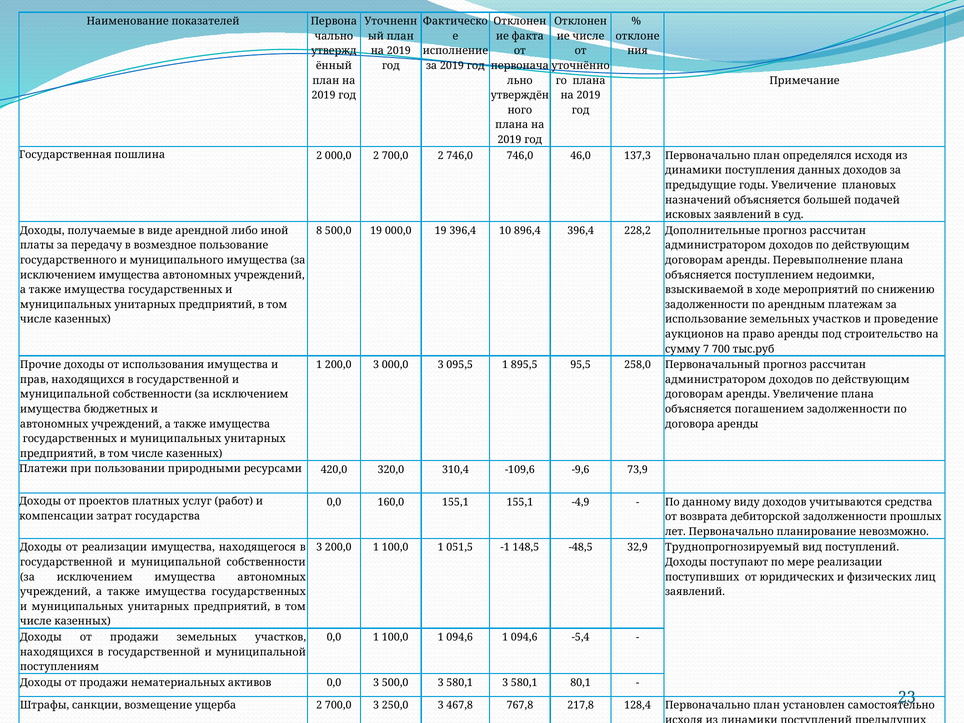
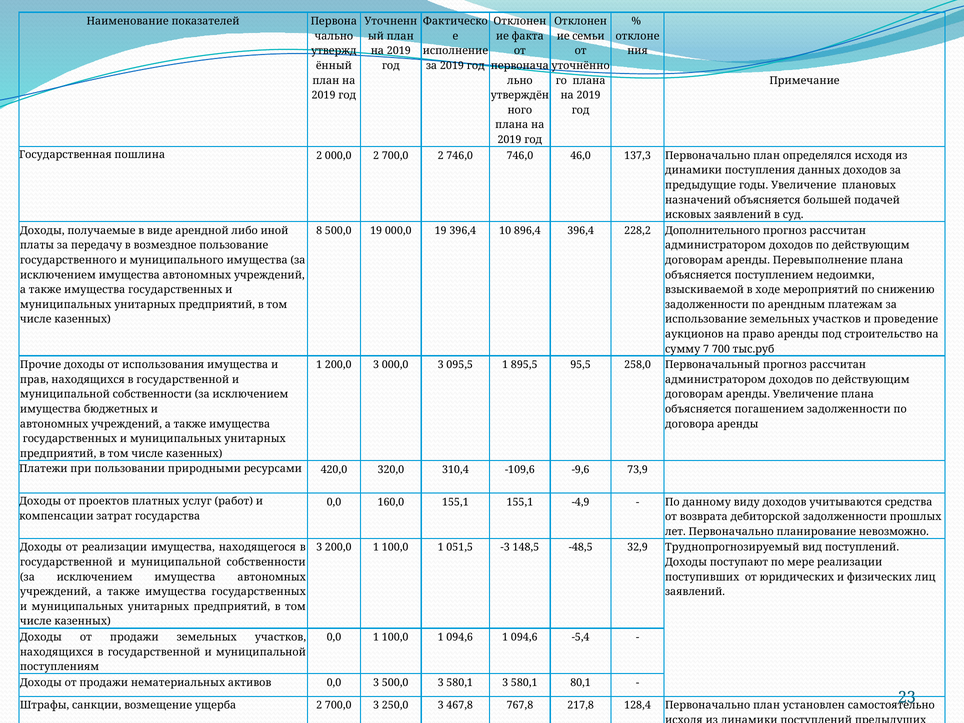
числе at (588, 36): числе -> семьи
Дополнительные: Дополнительные -> Дополнительного
-1: -1 -> -3
